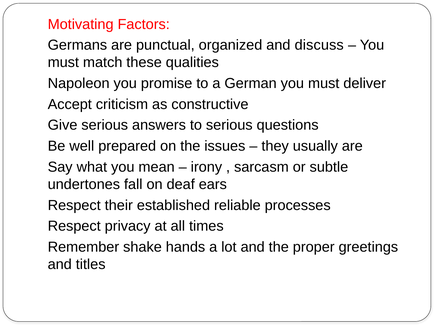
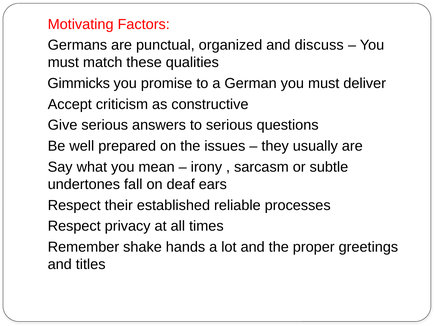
Napoleon: Napoleon -> Gimmicks
